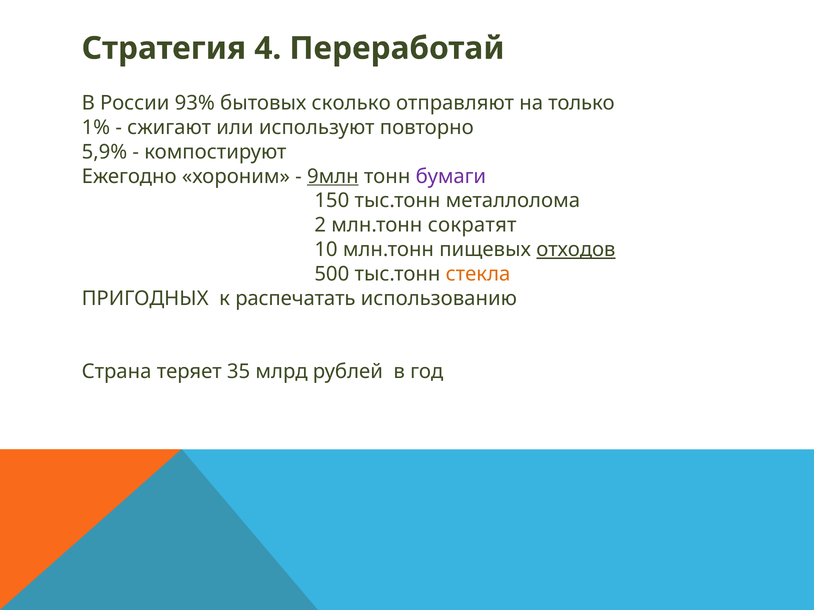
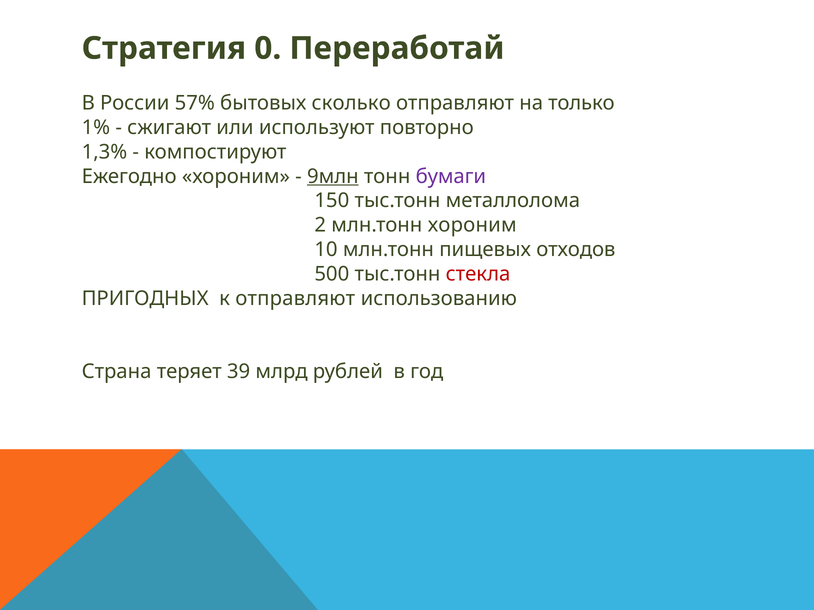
4: 4 -> 0
93%: 93% -> 57%
5,9%: 5,9% -> 1,3%
млн.тонн сократят: сократят -> хороним
отходов underline: present -> none
стекла colour: orange -> red
к распечатать: распечатать -> отправляют
35: 35 -> 39
